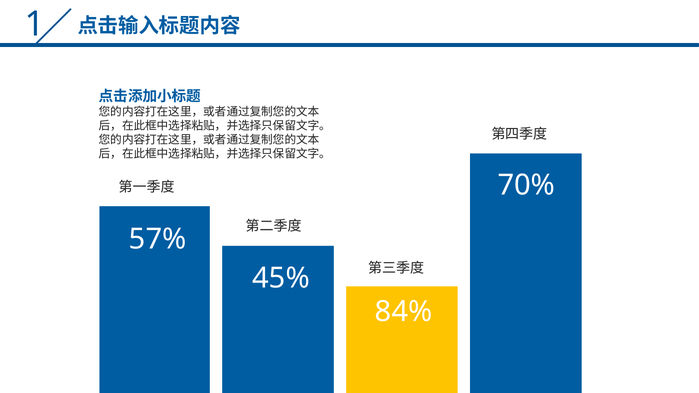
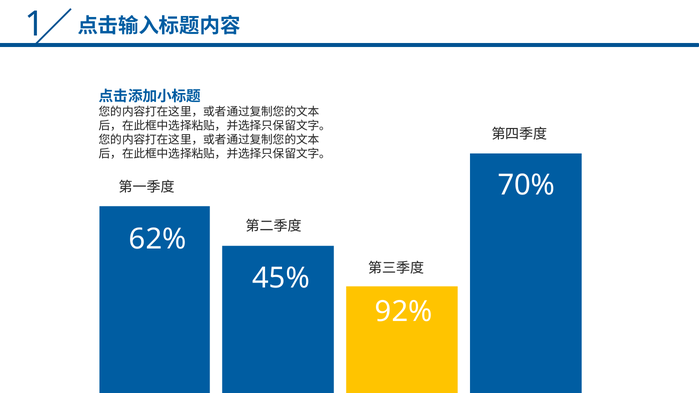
57%: 57% -> 62%
84%: 84% -> 92%
